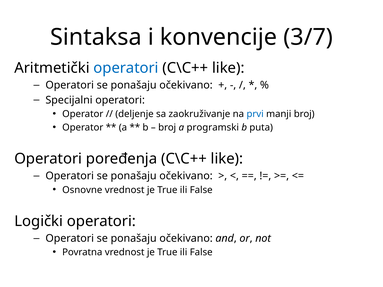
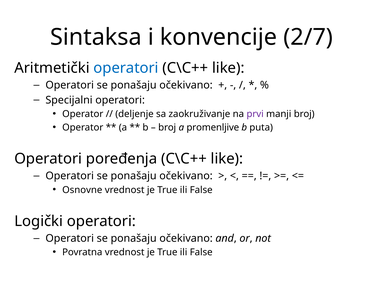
3/7: 3/7 -> 2/7
prvi colour: blue -> purple
programski: programski -> promenljive
